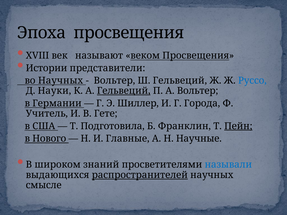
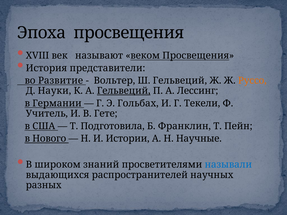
Истории: Истории -> История
во Научных: Научных -> Развитие
Руссо colour: blue -> orange
А Вольтер: Вольтер -> Лессинг
Шиллер: Шиллер -> Гольбах
Города: Города -> Текели
Пейн underline: present -> none
Главные: Главные -> Истории
распространителей underline: present -> none
смысле: смысле -> разных
